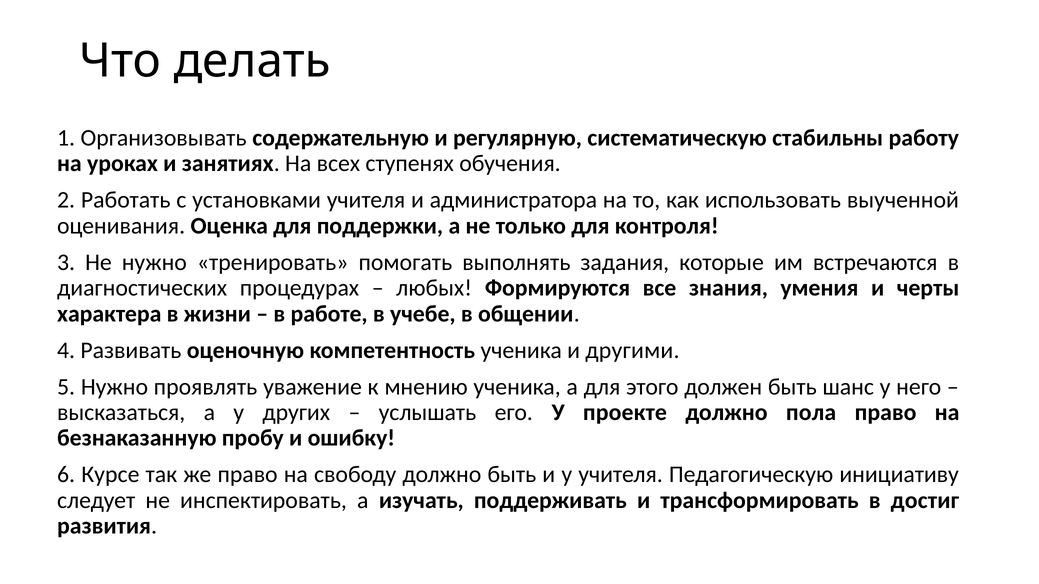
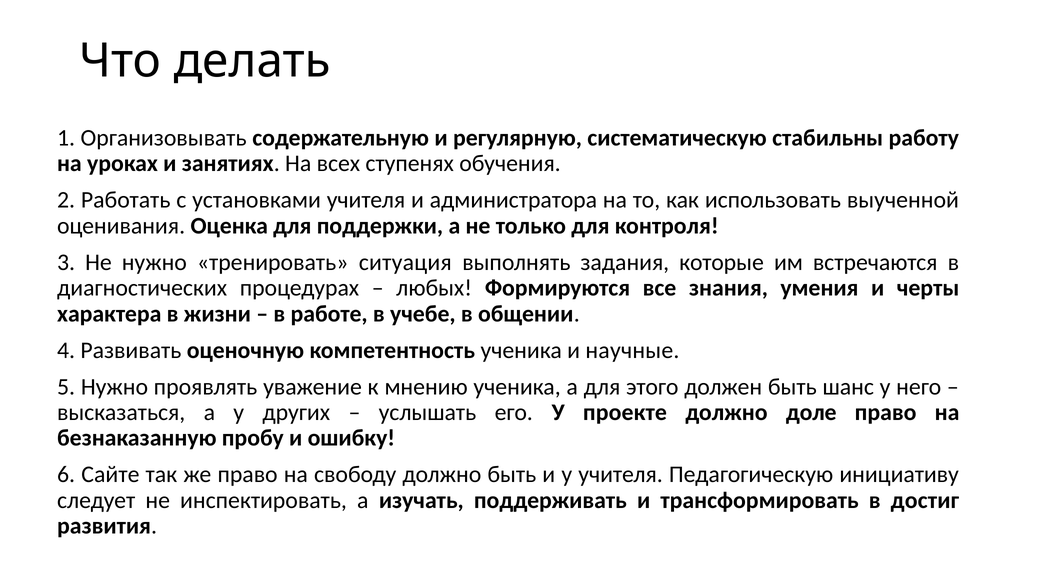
помогать: помогать -> ситуация
другими: другими -> научные
пола: пола -> доле
Курсе: Курсе -> Сайте
